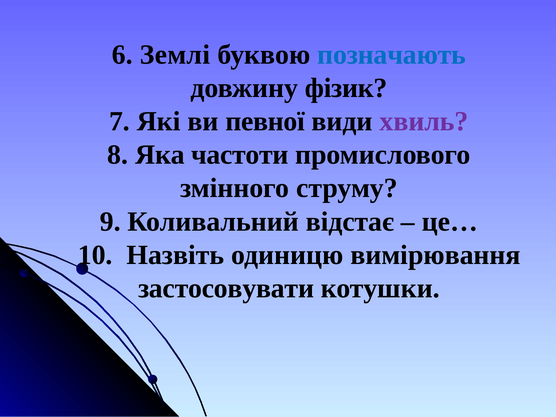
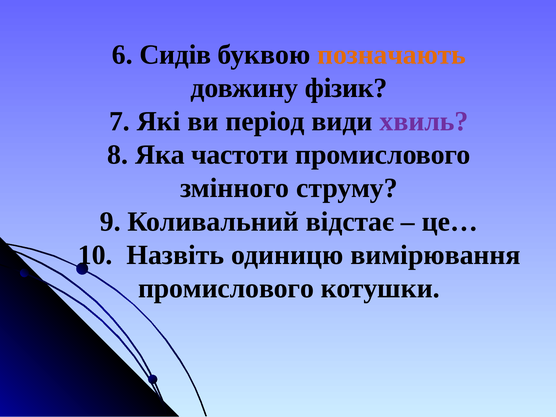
Землі: Землі -> Сидів
позначають colour: blue -> orange
певної: певної -> період
застосовувати at (226, 288): застосовувати -> промислового
